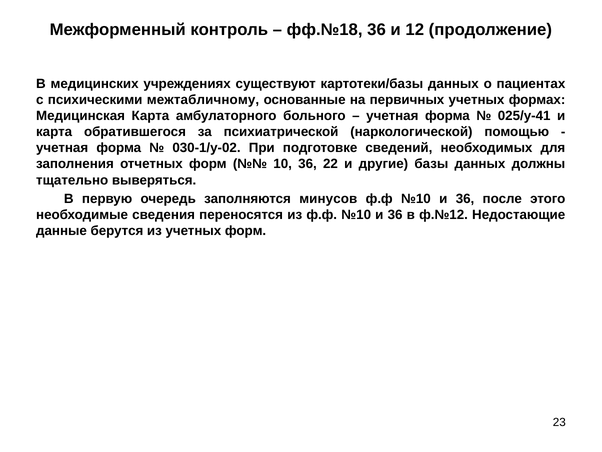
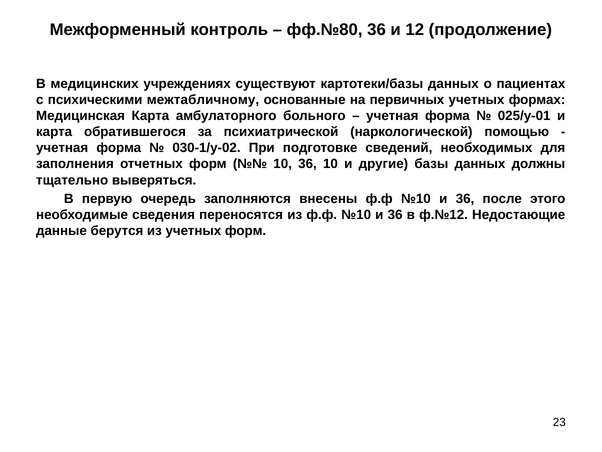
фф.№18: фф.№18 -> фф.№80
025/у-41: 025/у-41 -> 025/у-01
36 22: 22 -> 10
минусов: минусов -> внесены
